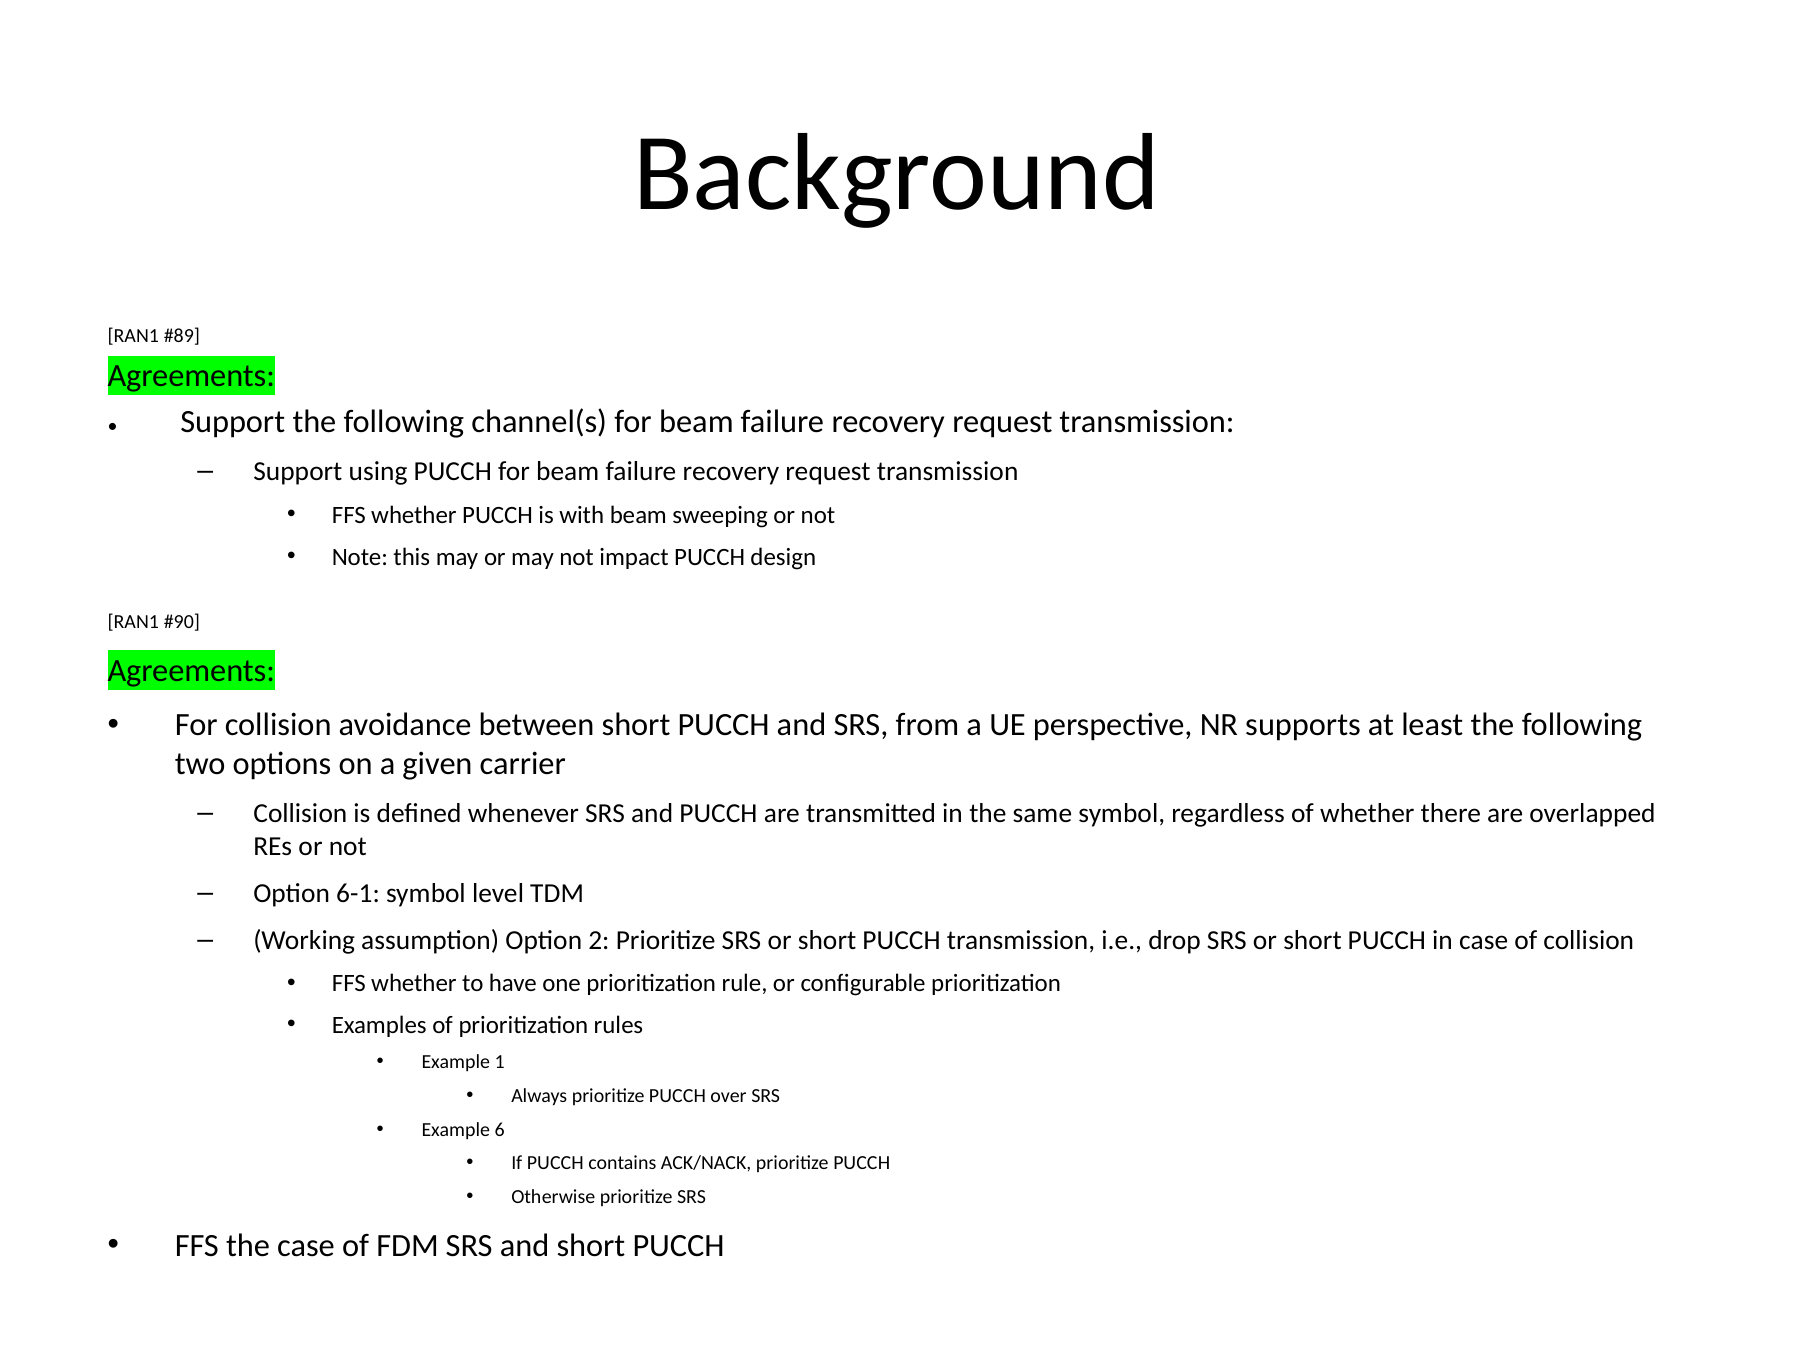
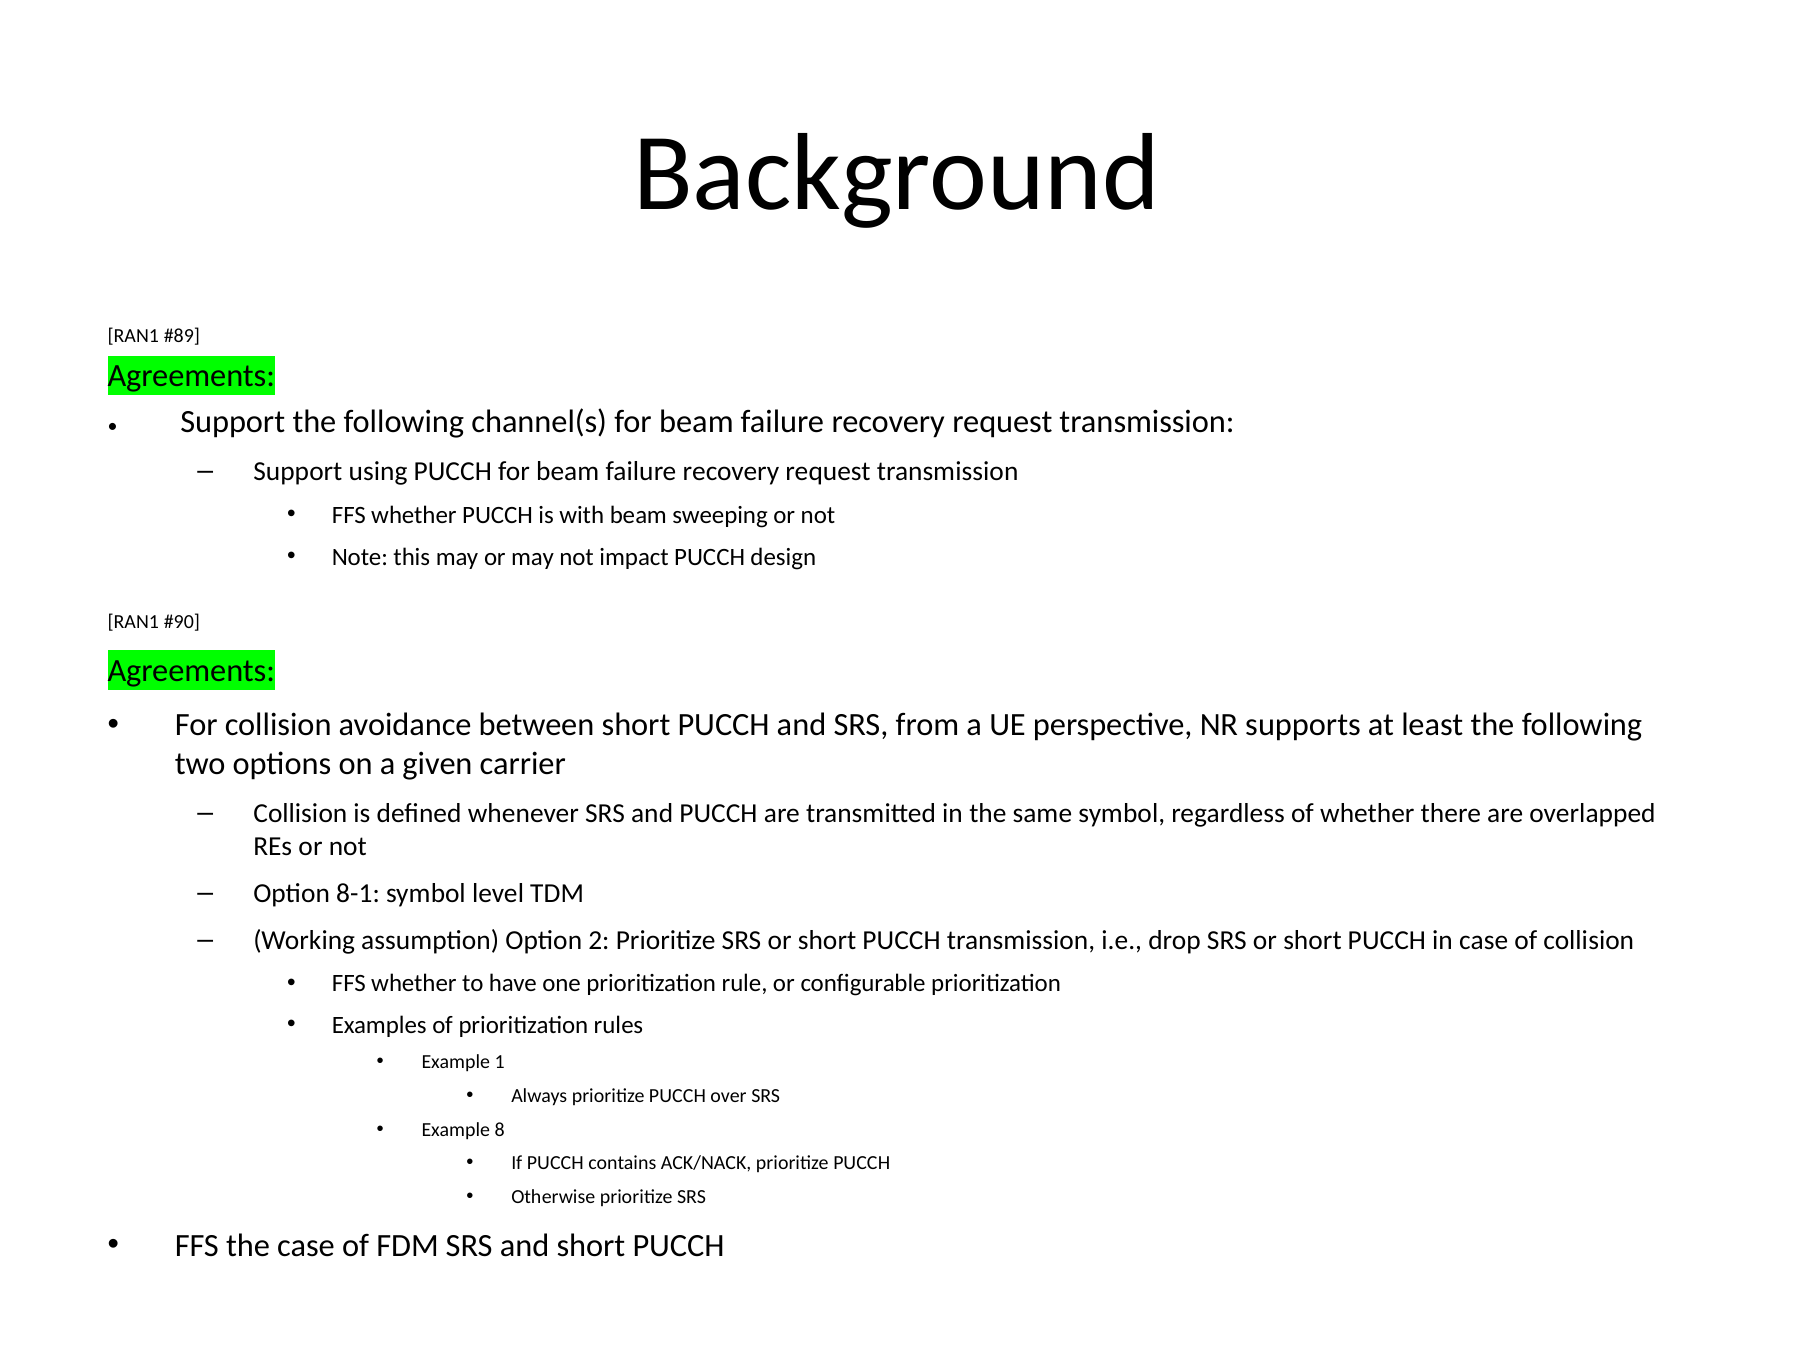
6-1: 6-1 -> 8-1
6: 6 -> 8
